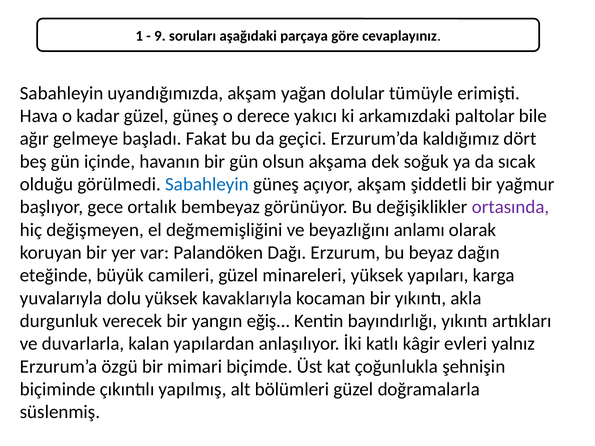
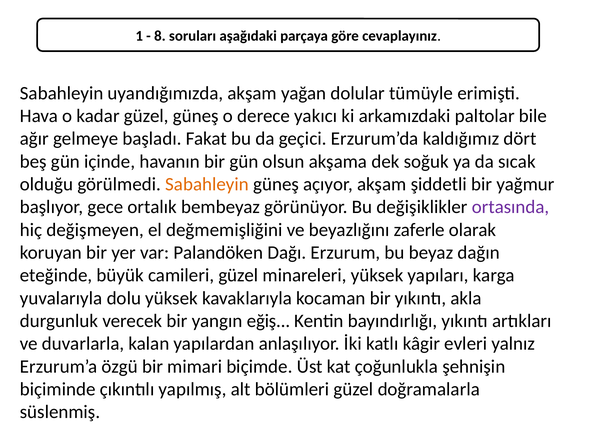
9: 9 -> 8
Sabahleyin at (207, 184) colour: blue -> orange
anlamı: anlamı -> zaferle
